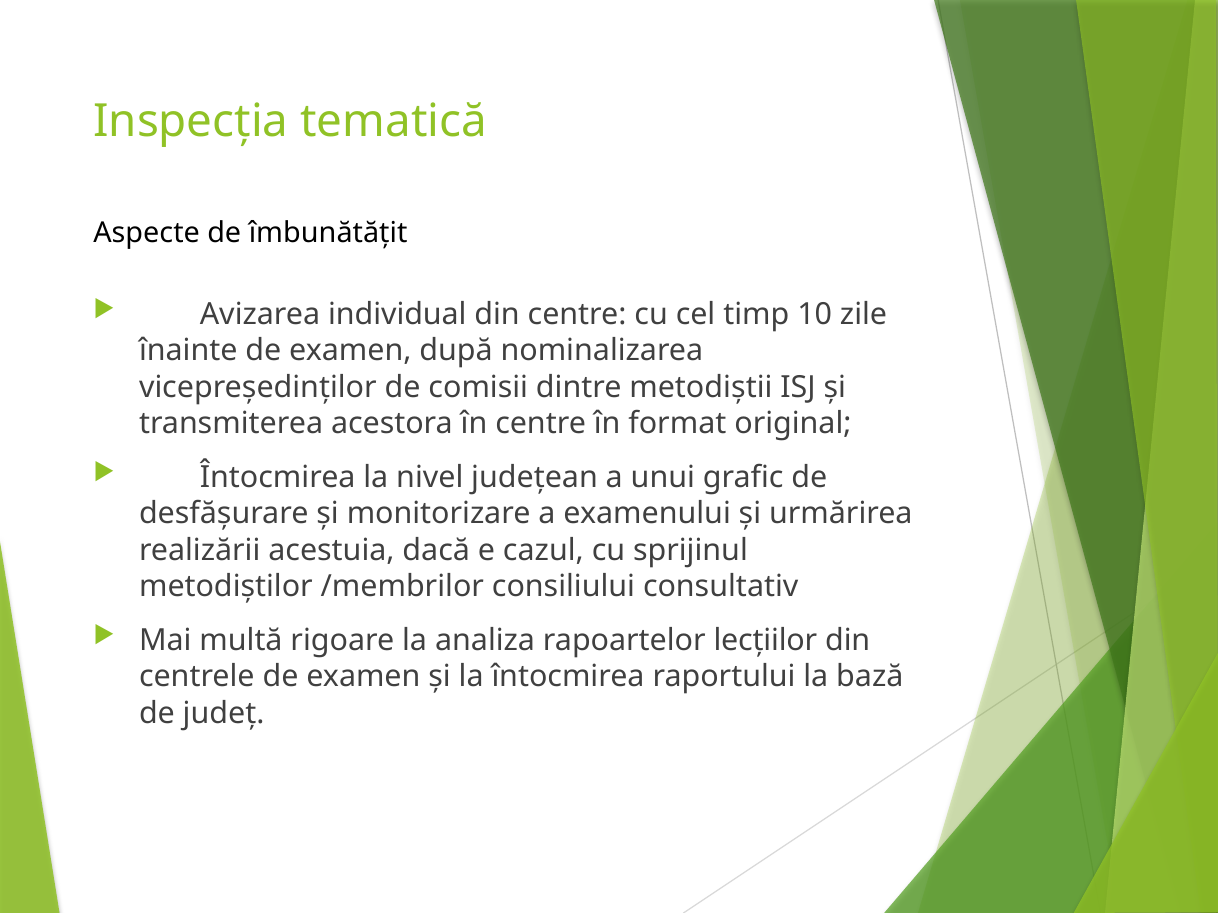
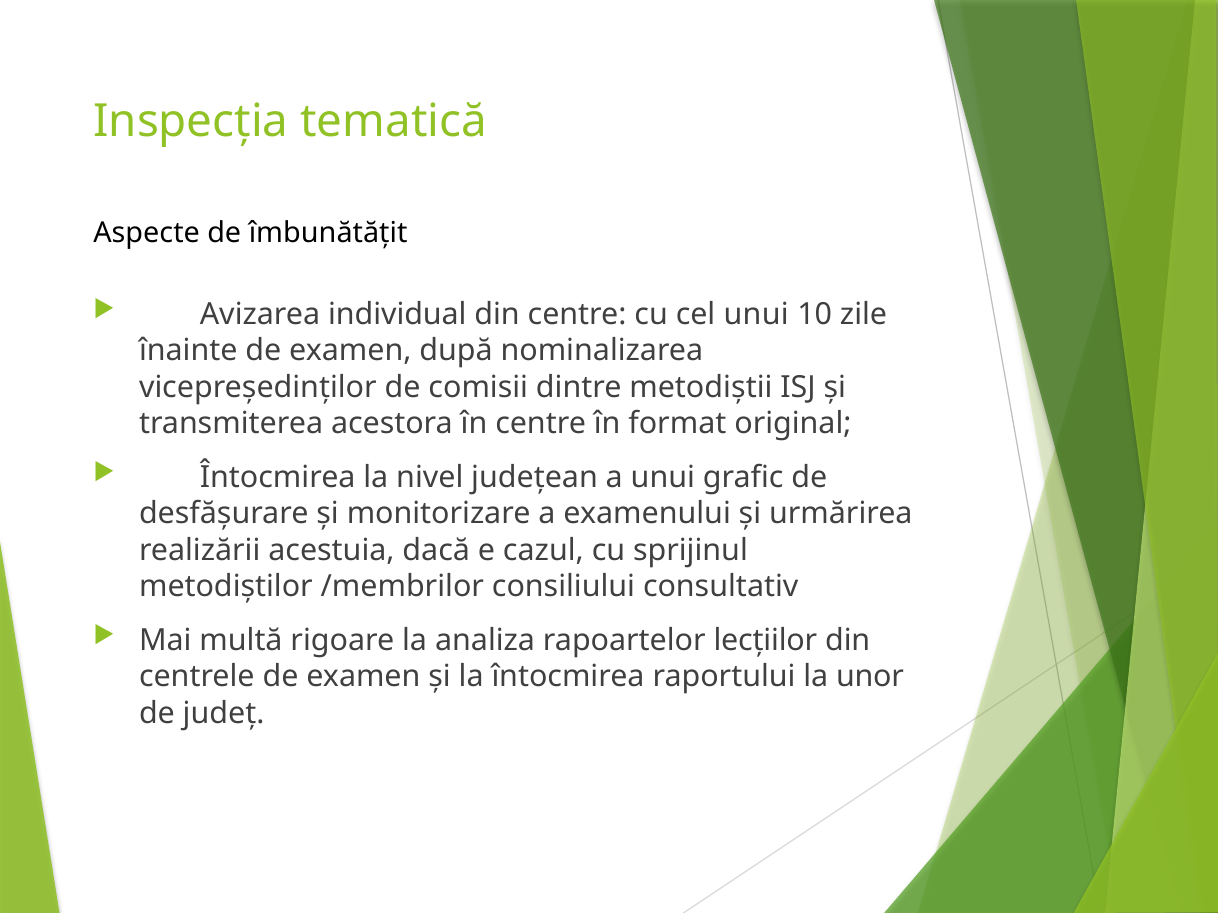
cel timp: timp -> unui
bază: bază -> unor
